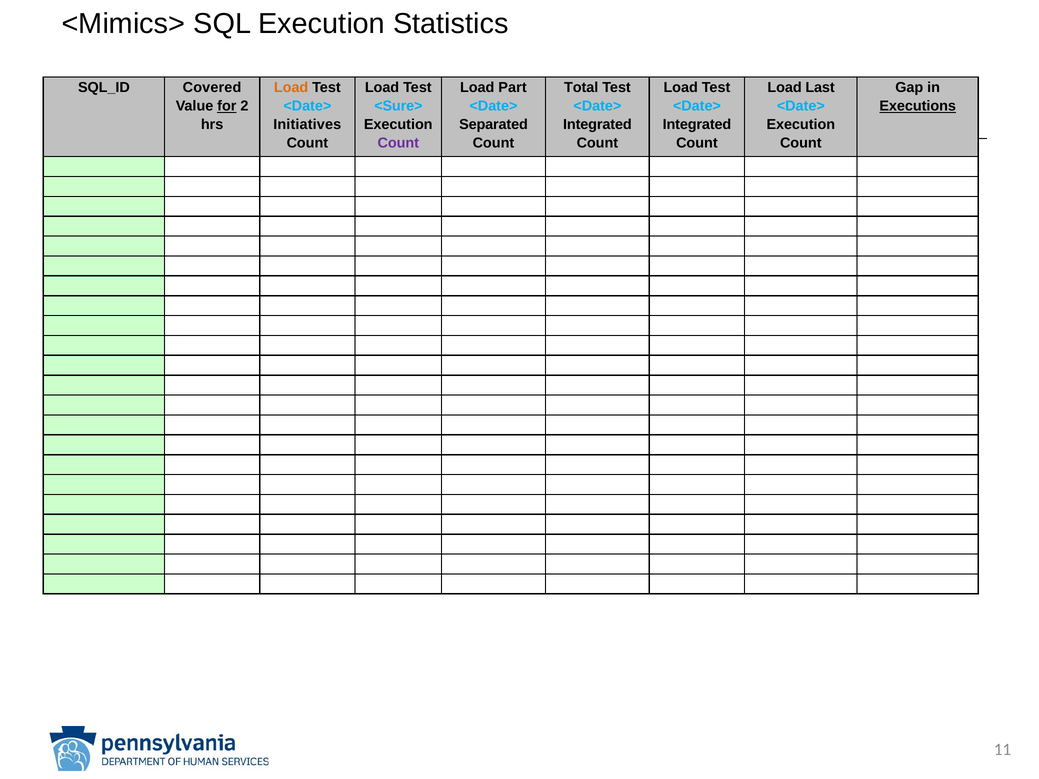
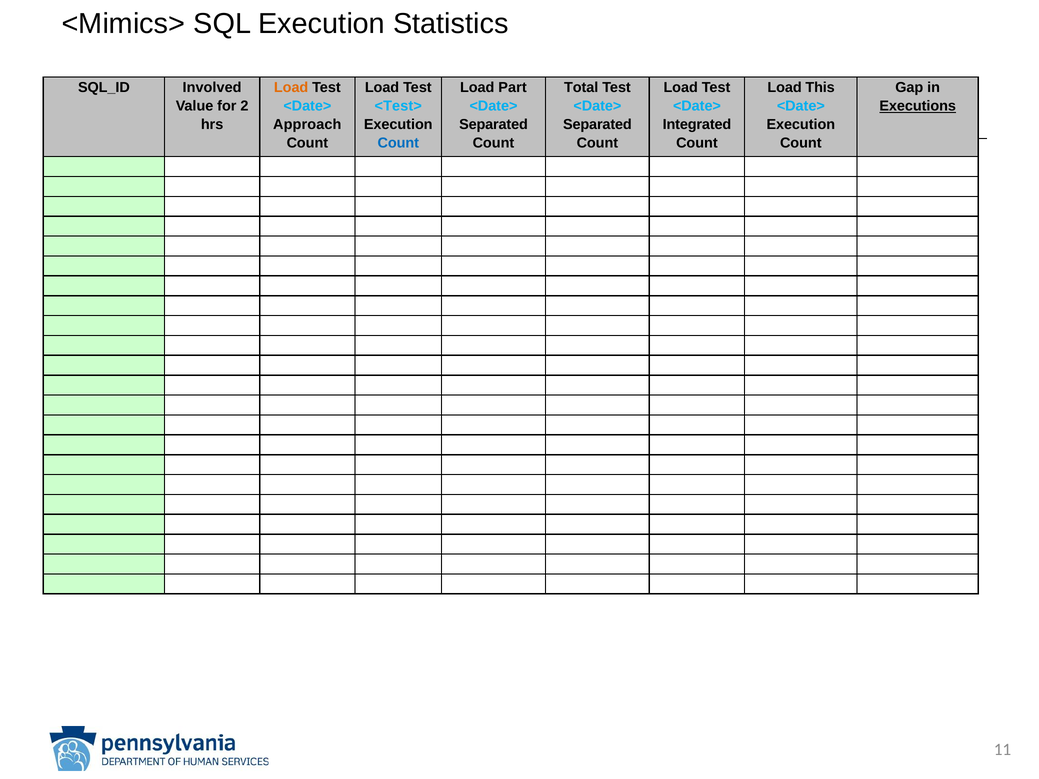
Covered: Covered -> Involved
Last: Last -> This
for underline: present -> none
<Sure>: <Sure> -> <Test>
Initiatives: Initiatives -> Approach
Integrated at (597, 125): Integrated -> Separated
Count at (398, 143) colour: purple -> blue
